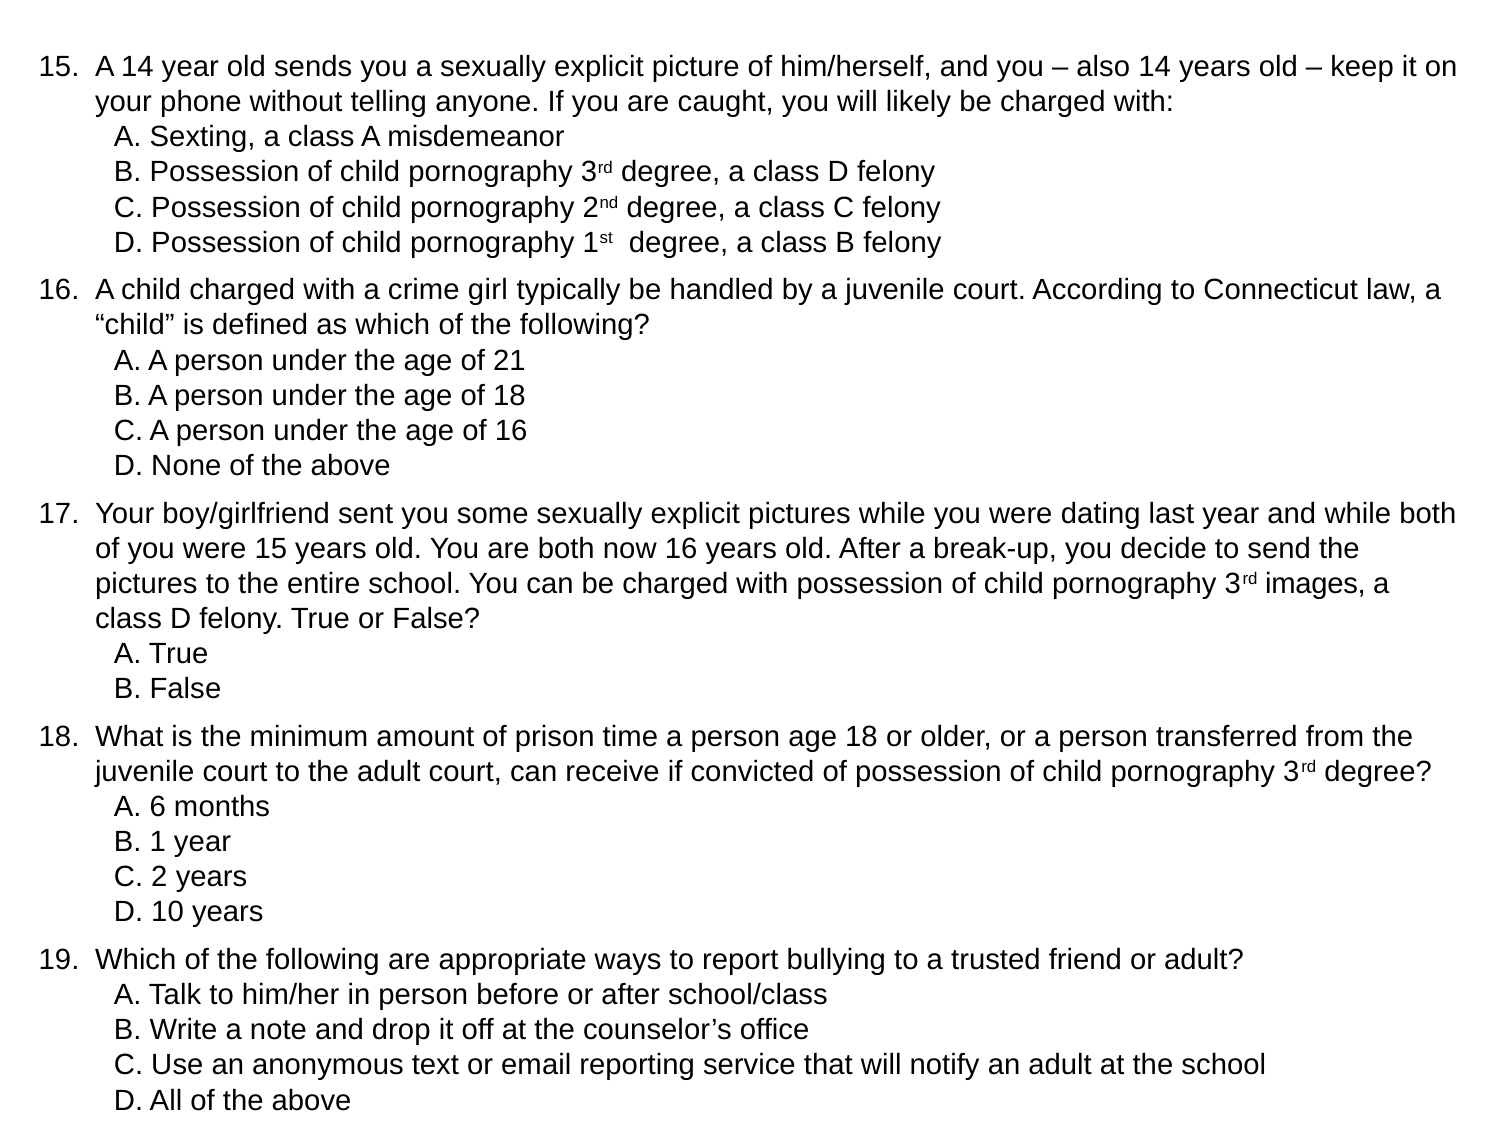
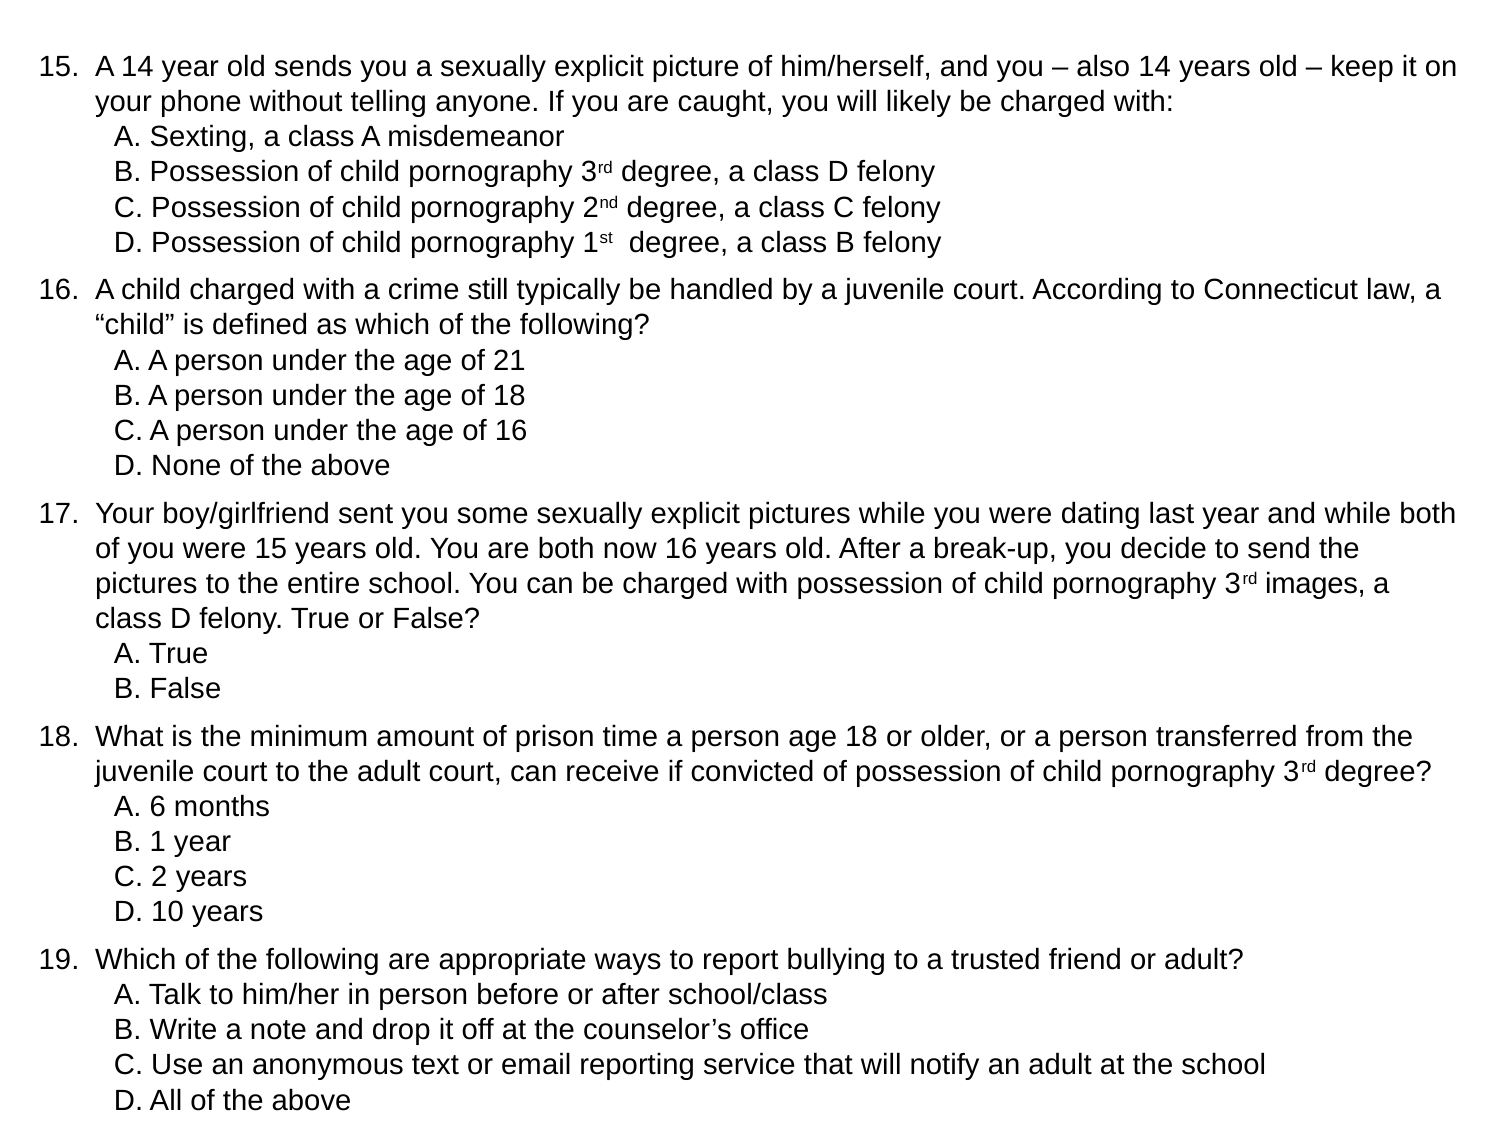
girl: girl -> still
